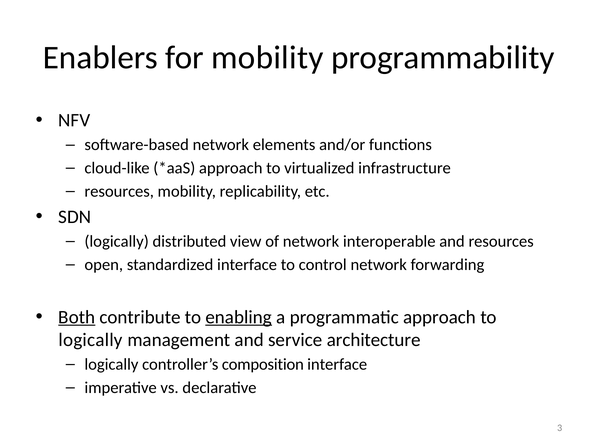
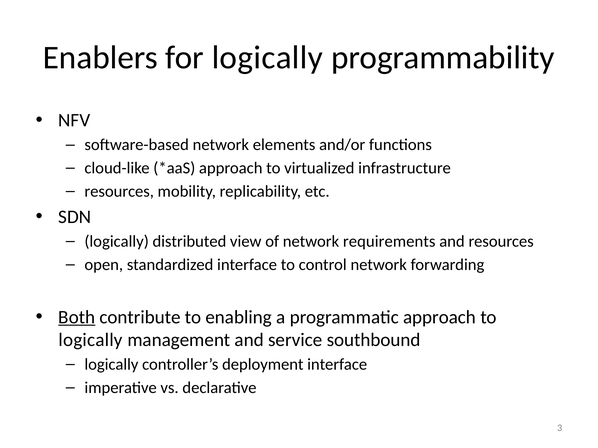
for mobility: mobility -> logically
interoperable: interoperable -> requirements
enabling underline: present -> none
architecture: architecture -> southbound
composition: composition -> deployment
